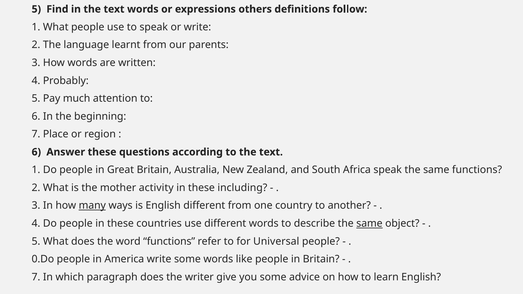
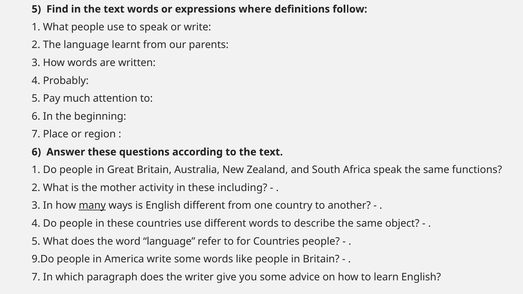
others: others -> where
same at (369, 224) underline: present -> none
word functions: functions -> language
for Universal: Universal -> Countries
0.Do: 0.Do -> 9.Do
